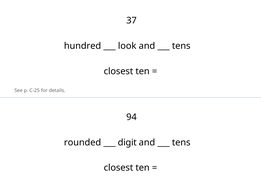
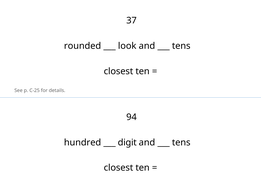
hundred: hundred -> rounded
rounded: rounded -> hundred
